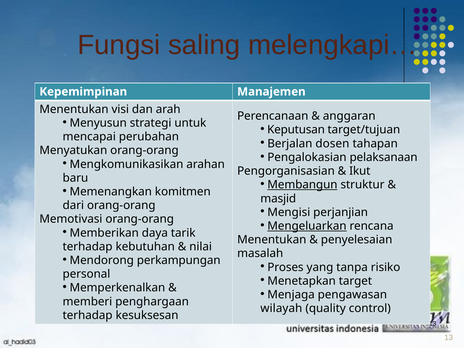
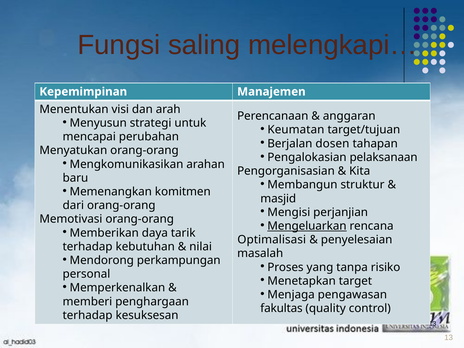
Keputusan: Keputusan -> Keumatan
Ikut: Ikut -> Kita
Membangun underline: present -> none
Menentukan at (272, 240): Menentukan -> Optimalisasi
wilayah: wilayah -> fakultas
